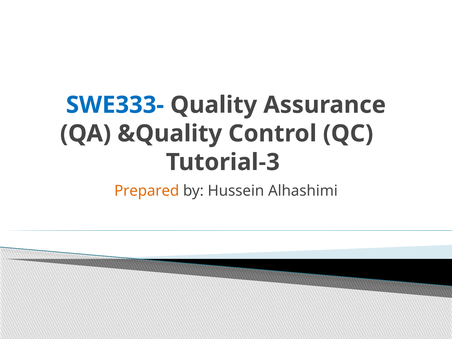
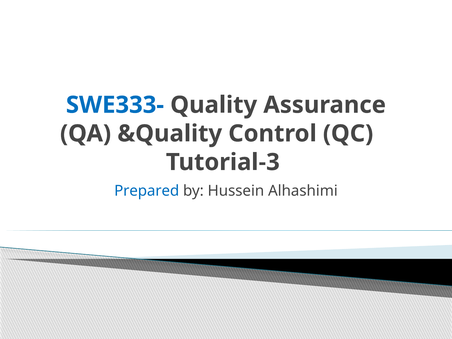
Prepared colour: orange -> blue
